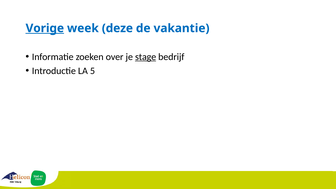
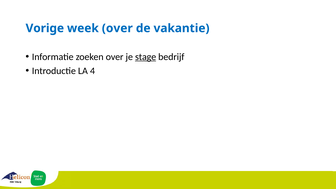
Vorige underline: present -> none
week deze: deze -> over
5: 5 -> 4
